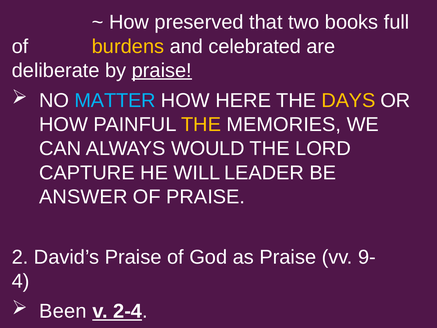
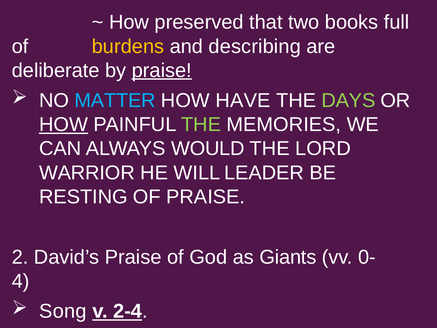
celebrated: celebrated -> describing
HERE: HERE -> HAVE
DAYS colour: yellow -> light green
HOW at (64, 125) underline: none -> present
THE at (201, 125) colour: yellow -> light green
CAPTURE: CAPTURE -> WARRIOR
ANSWER: ANSWER -> RESTING
as Praise: Praise -> Giants
9-: 9- -> 0-
Been: Been -> Song
